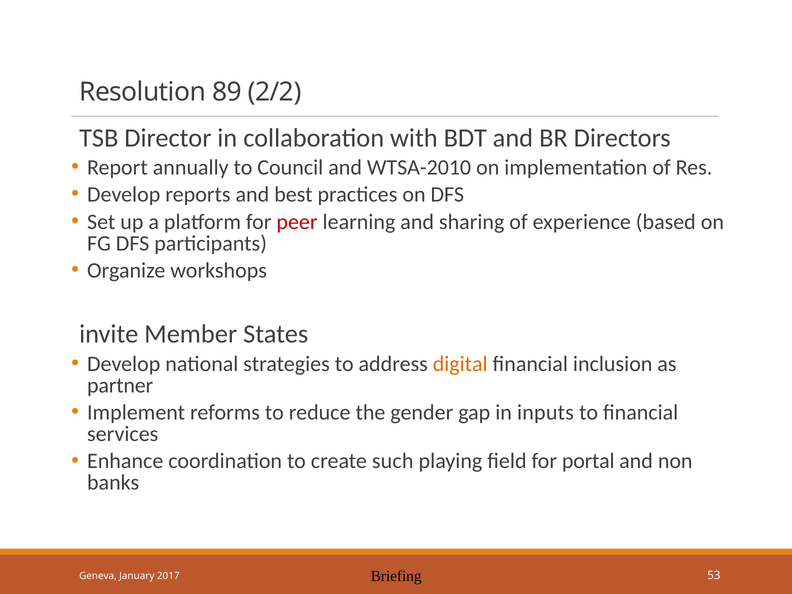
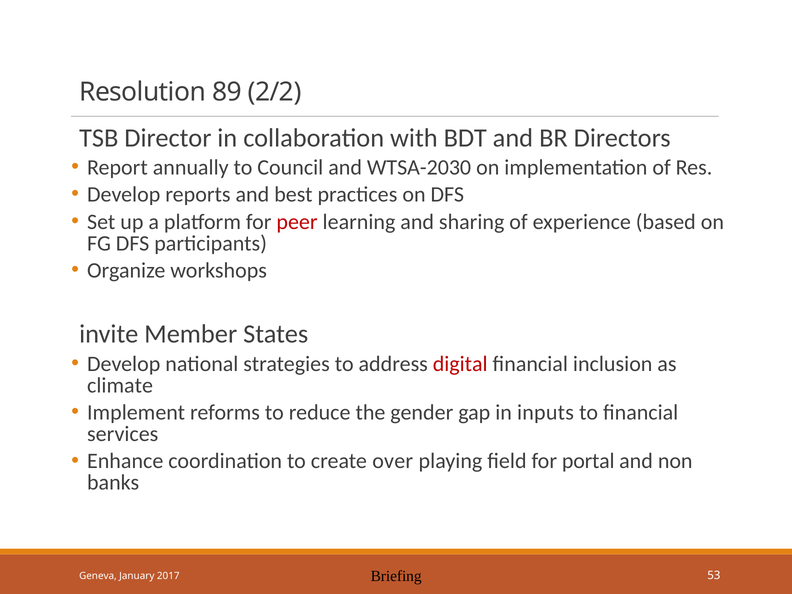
WTSA-2010: WTSA-2010 -> WTSA-2030
digital colour: orange -> red
partner: partner -> climate
such: such -> over
